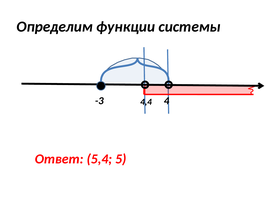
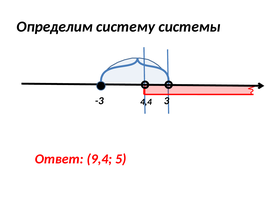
функции: функции -> систему
4: 4 -> 3
5,4: 5,4 -> 9,4
